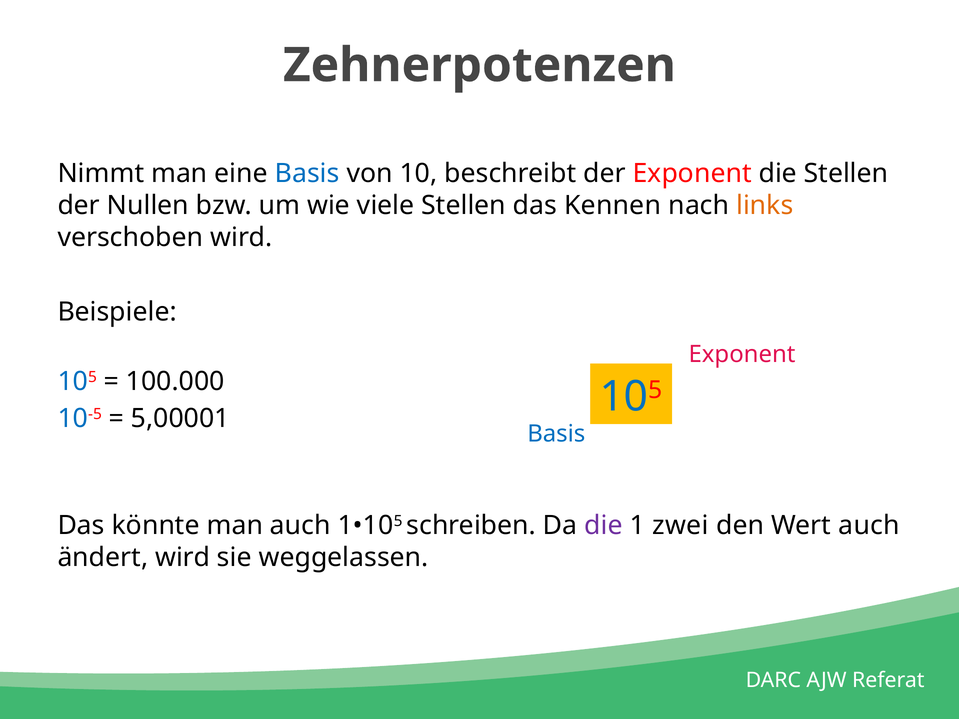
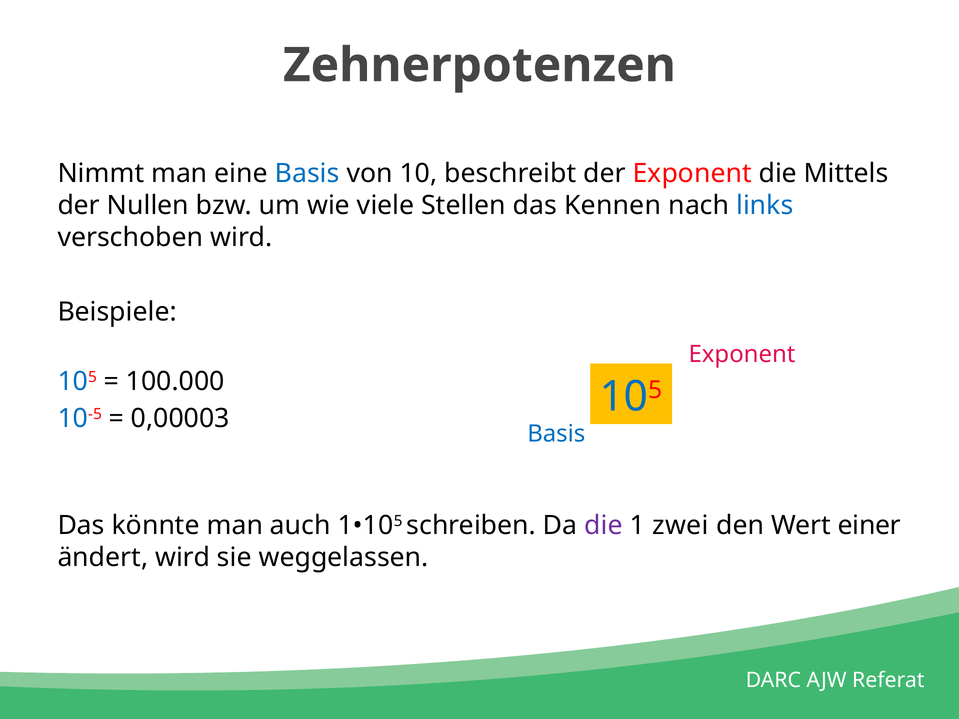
die Stellen: Stellen -> Mittels
links colour: orange -> blue
5,00001: 5,00001 -> 0,00003
Wert auch: auch -> einer
